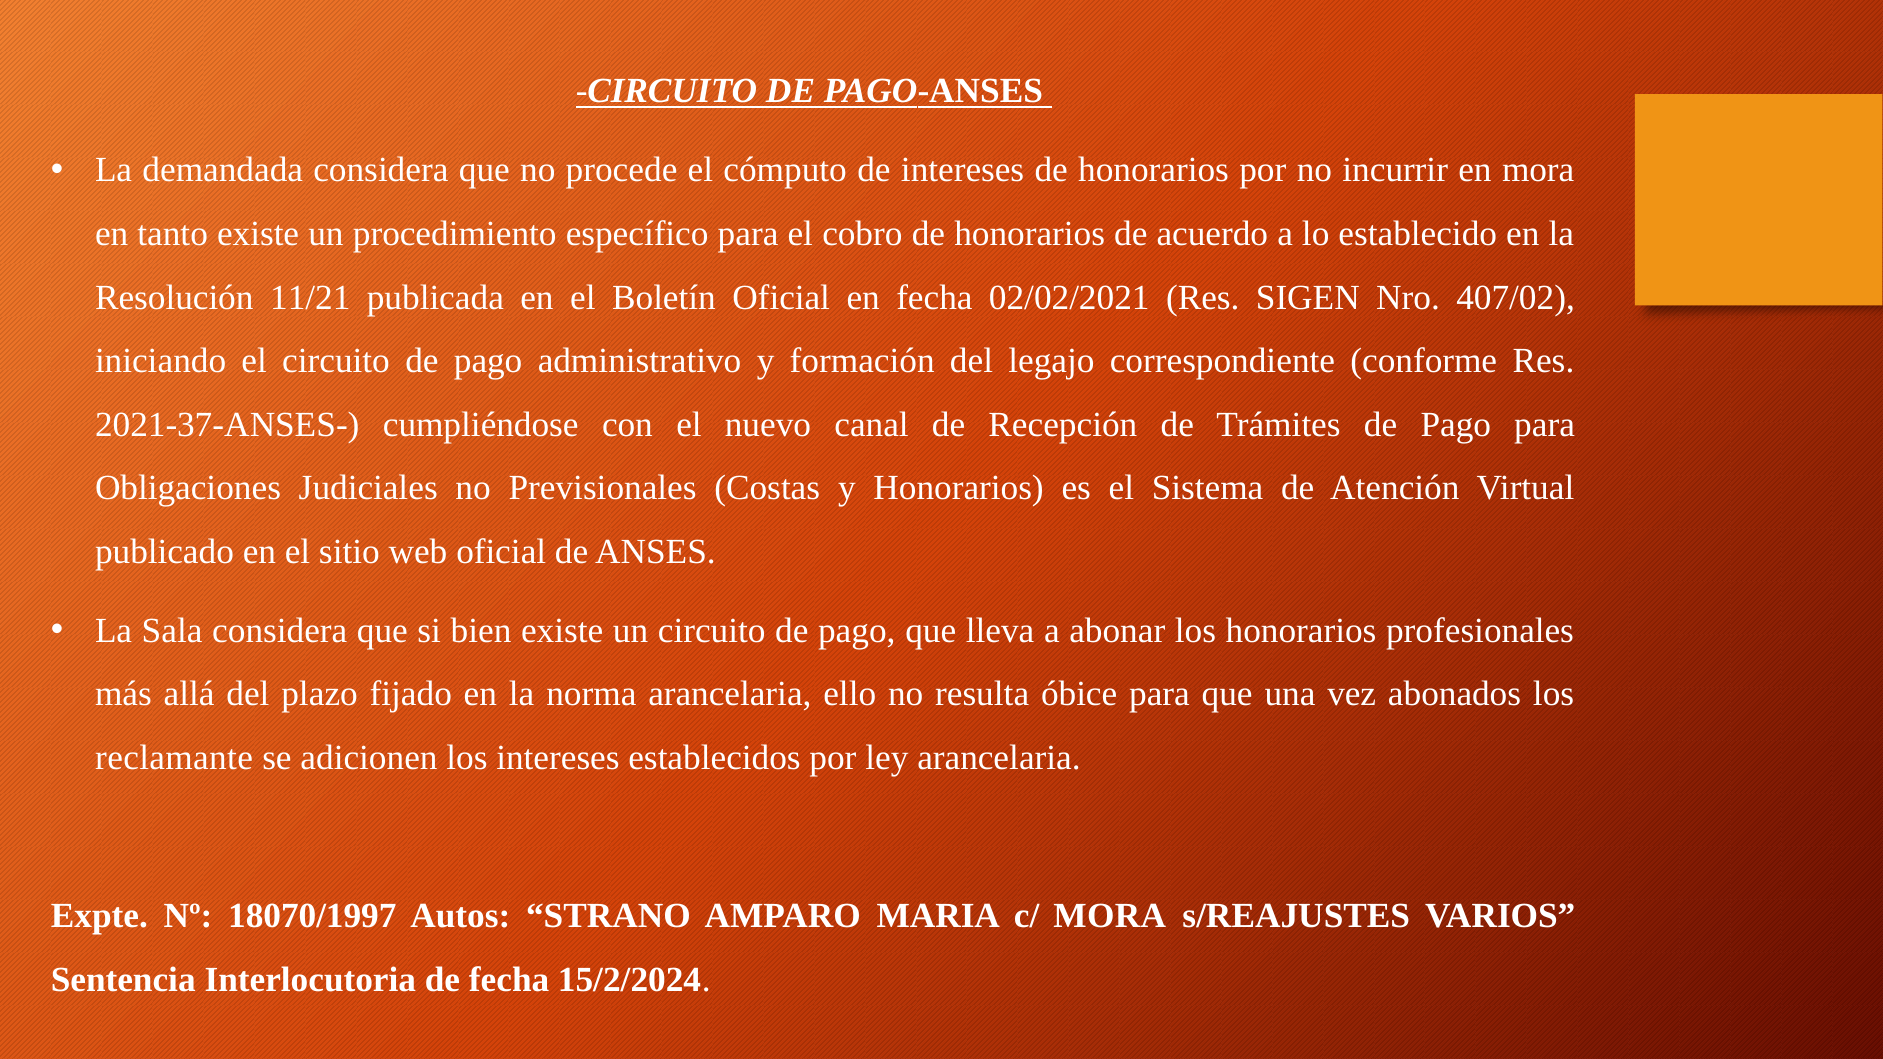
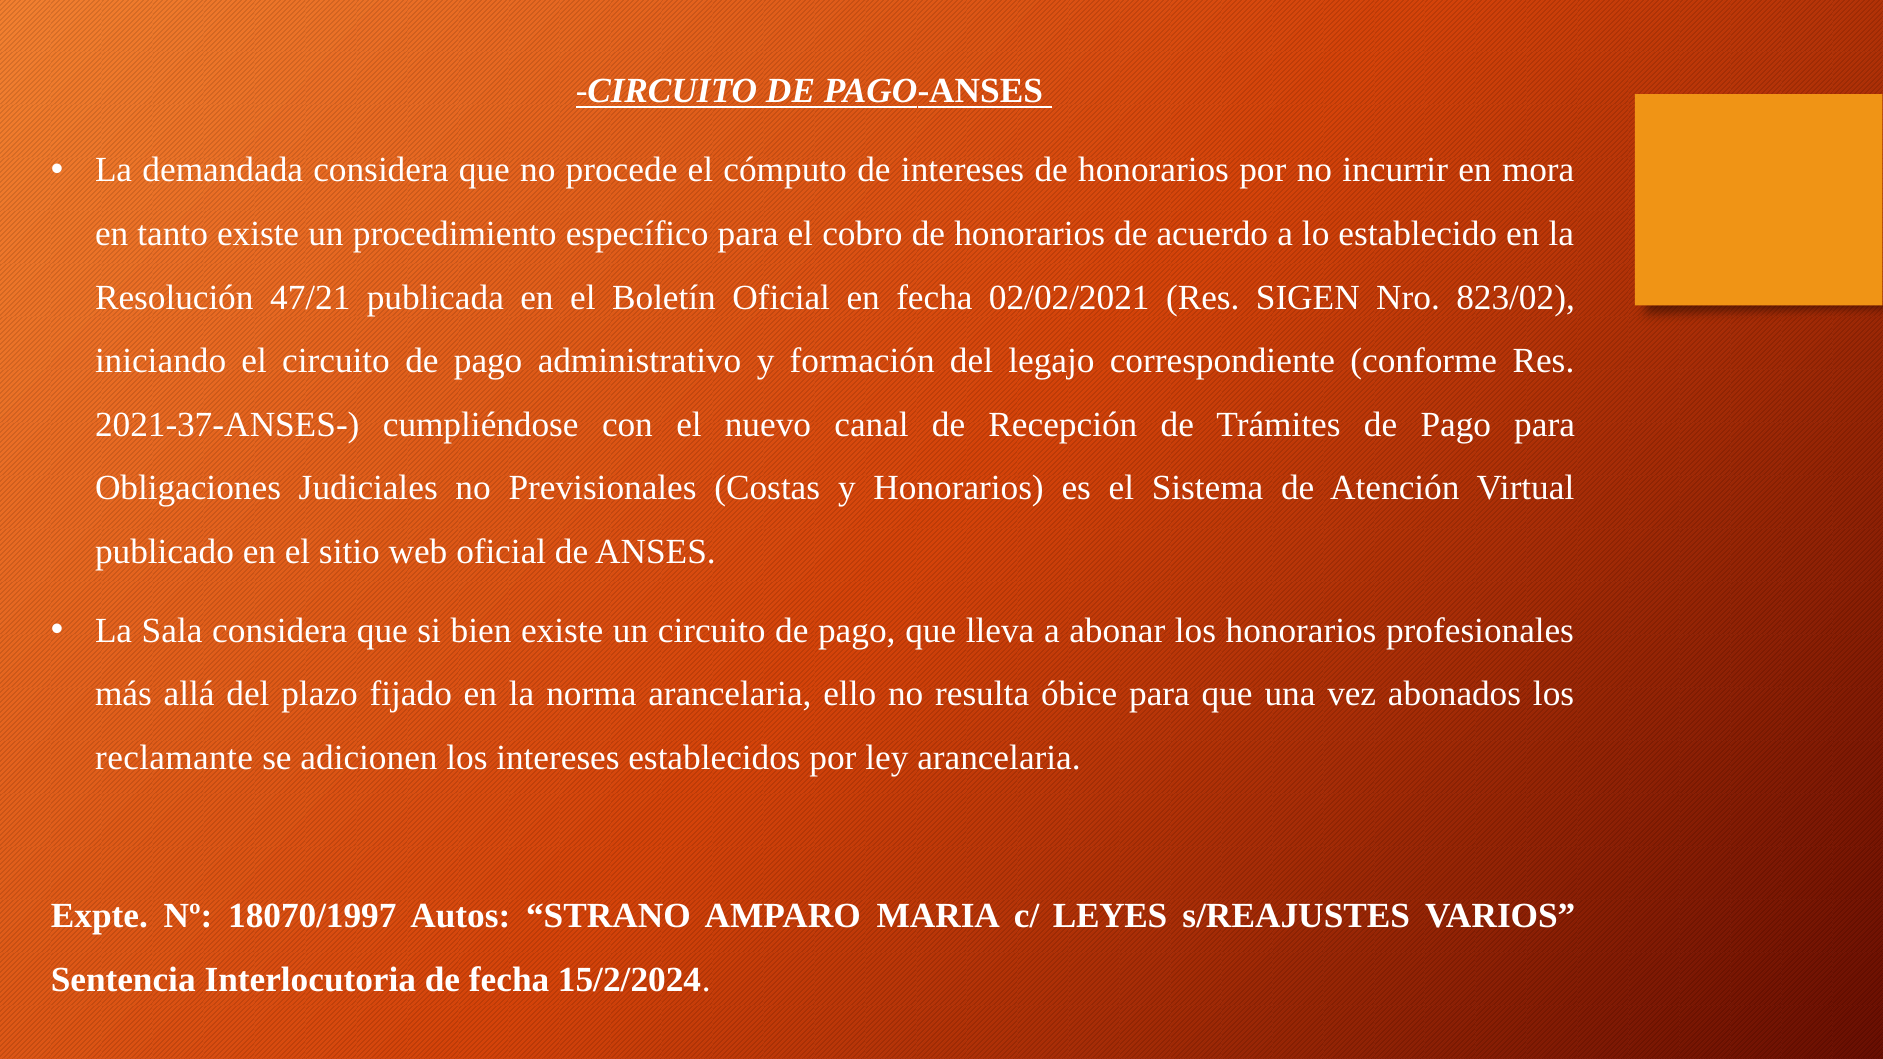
11/21: 11/21 -> 47/21
407/02: 407/02 -> 823/02
c/ MORA: MORA -> LEYES
